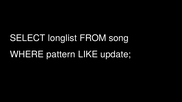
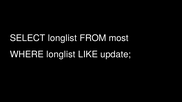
song: song -> most
WHERE pattern: pattern -> longlist
